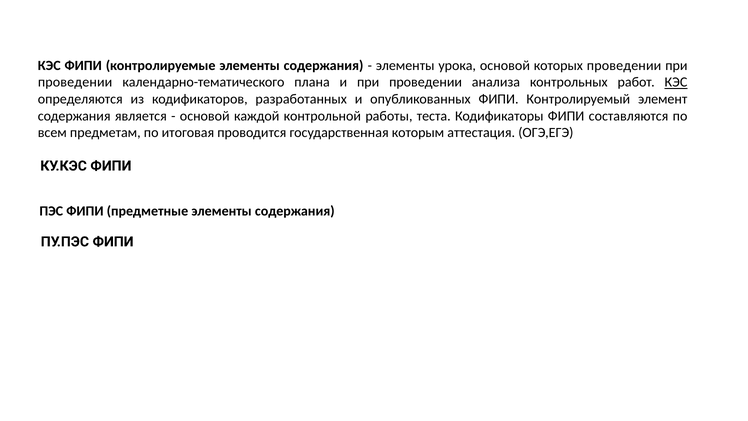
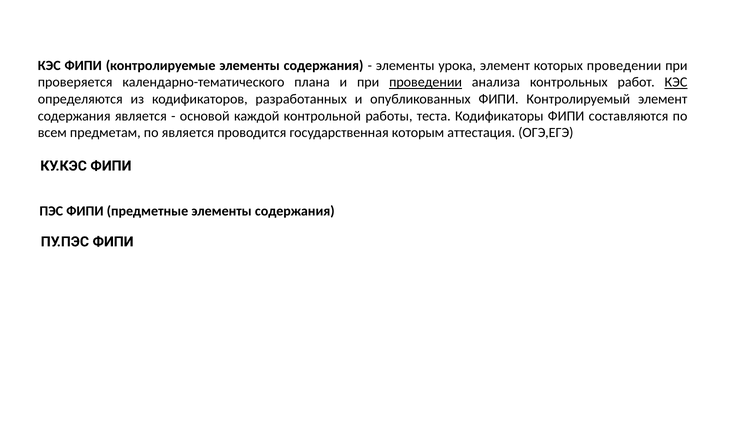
урока основой: основой -> элемент
проведении at (75, 82): проведении -> проверяется
проведении at (426, 82) underline: none -> present
по итоговая: итоговая -> является
